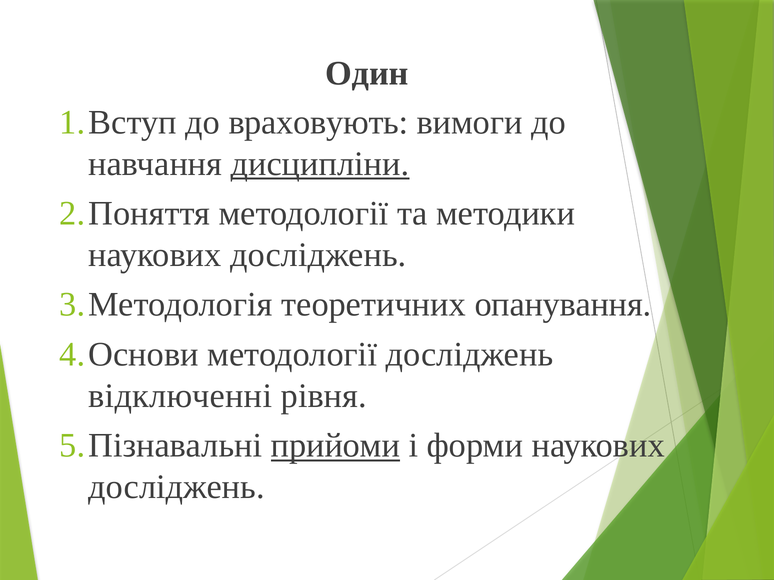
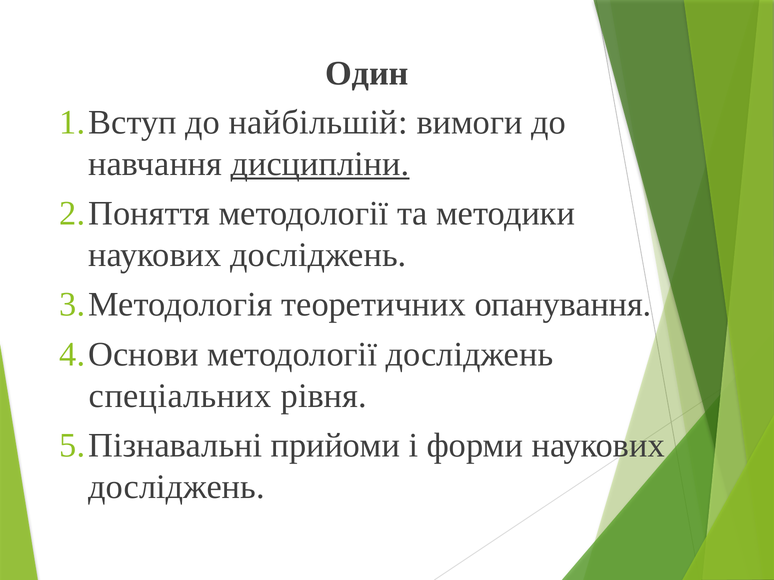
враховують: враховують -> найбільшій
відключенні: відключенні -> спеціальних
прийоми underline: present -> none
